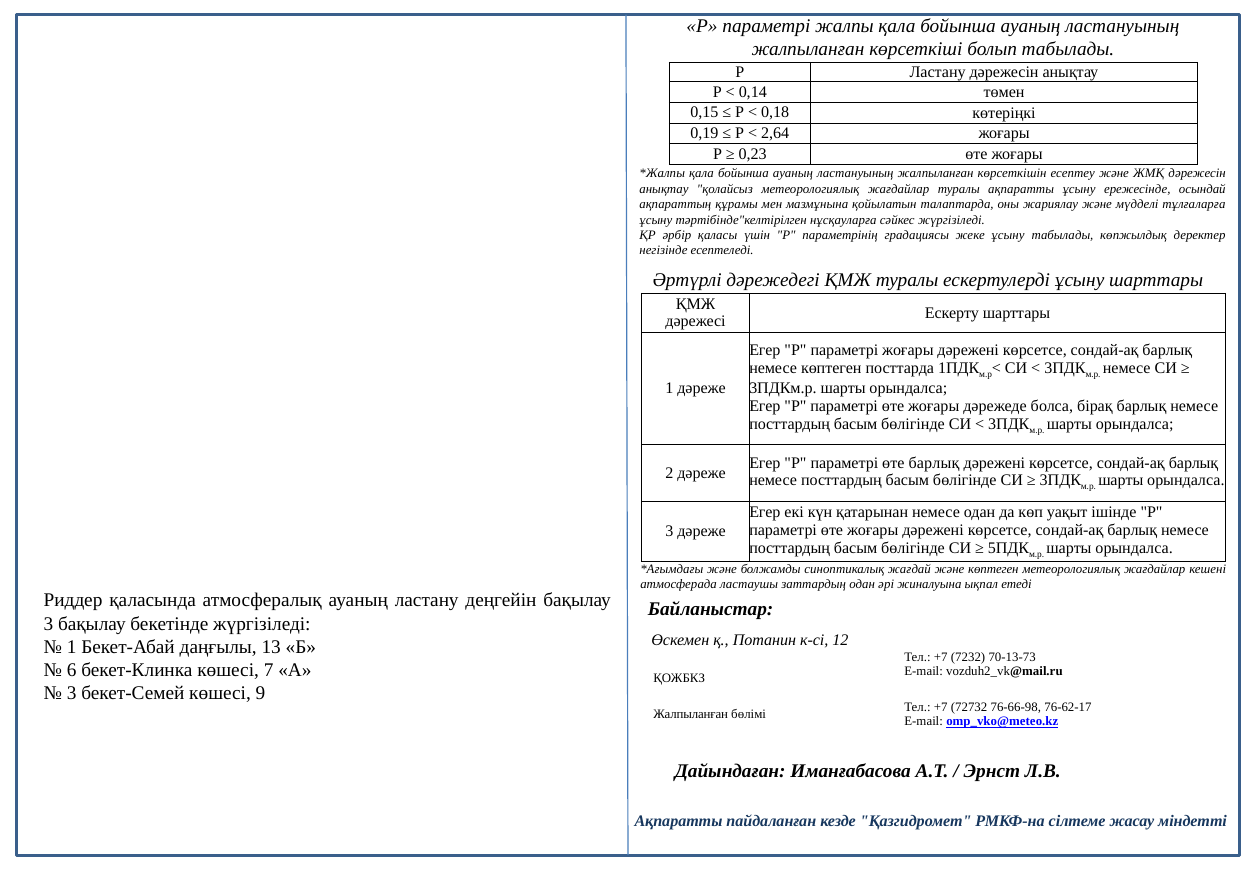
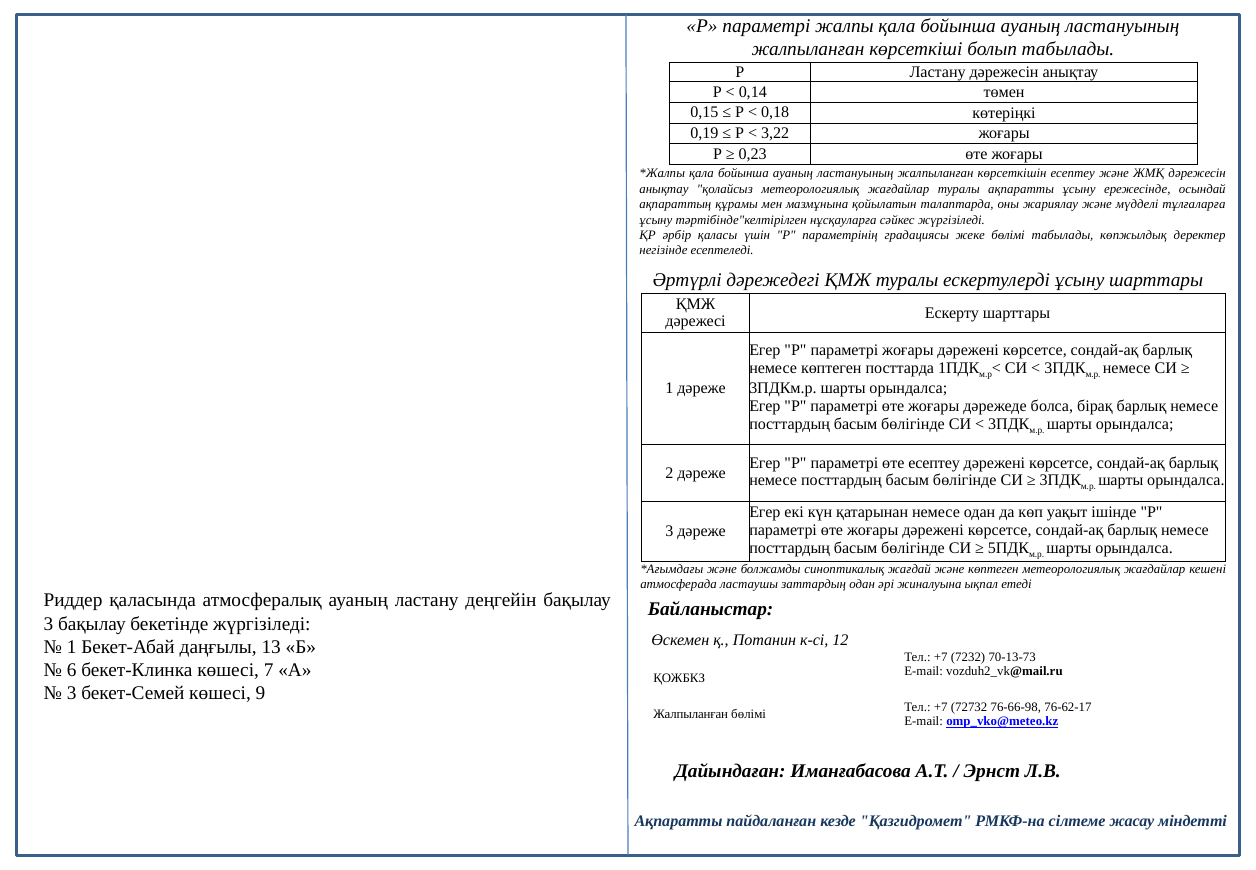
2,64: 2,64 -> 3,22
жеке ұсыну: ұсыну -> бөлімі
өте барлық: барлық -> есептеу
